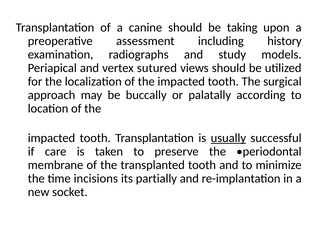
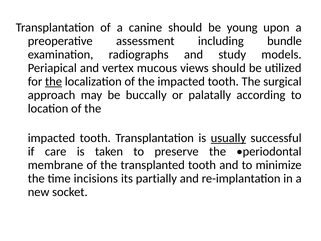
taking: taking -> young
history: history -> bundle
sutured: sutured -> mucous
the at (54, 81) underline: none -> present
